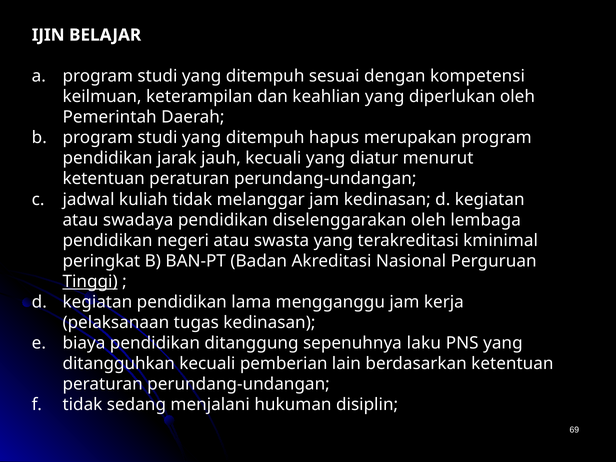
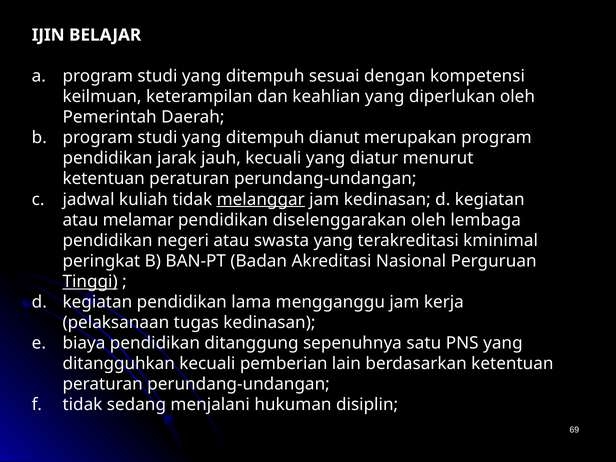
hapus: hapus -> dianut
melanggar underline: none -> present
swadaya: swadaya -> melamar
laku: laku -> satu
